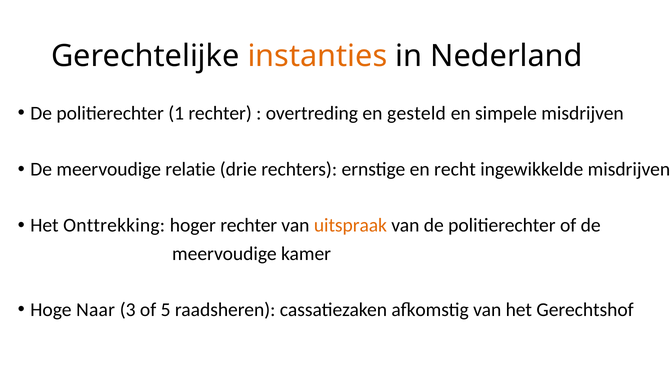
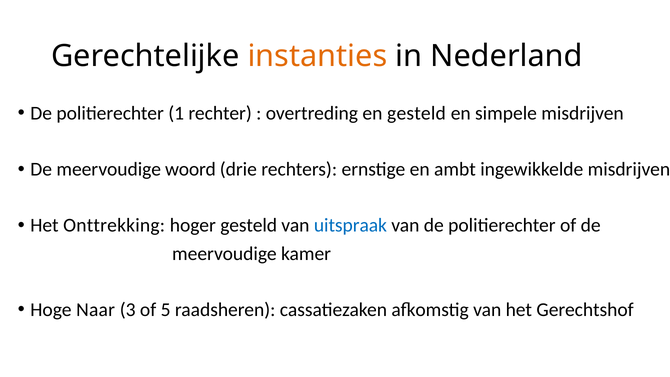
relatie: relatie -> woord
recht: recht -> ambt
hoger rechter: rechter -> gesteld
uitspraak colour: orange -> blue
